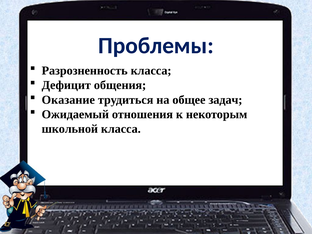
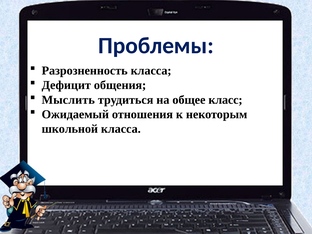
Оказание: Оказание -> Мыслить
задач: задач -> класс
